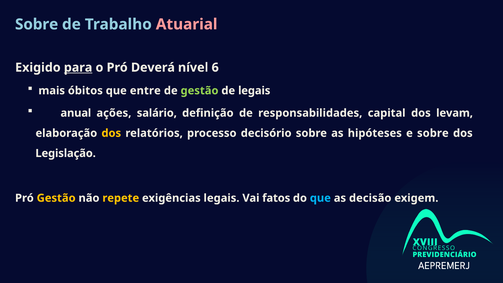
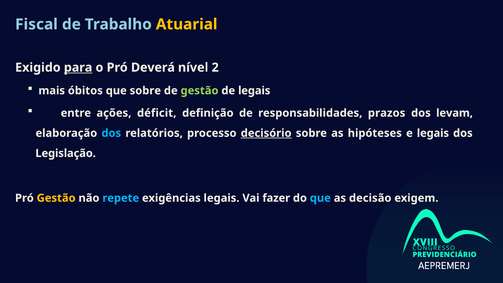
Sobre at (37, 24): Sobre -> Fiscal
Atuarial colour: pink -> yellow
6: 6 -> 2
que entre: entre -> sobre
anual: anual -> entre
salário: salário -> déficit
capital: capital -> prazos
dos at (111, 133) colour: yellow -> light blue
decisório underline: none -> present
e sobre: sobre -> legais
repete colour: yellow -> light blue
fatos: fatos -> fazer
